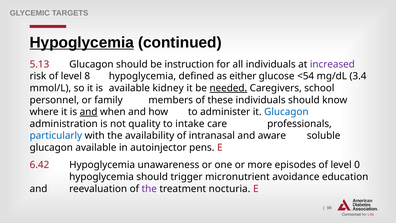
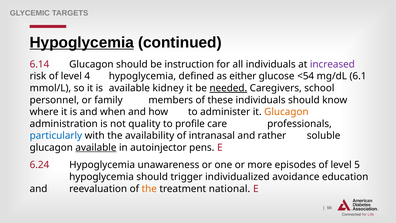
5.13: 5.13 -> 6.14
8: 8 -> 4
3.4: 3.4 -> 6.1
and at (89, 112) underline: present -> none
Glucagon at (286, 112) colour: blue -> orange
intake: intake -> profile
aware: aware -> rather
available at (96, 147) underline: none -> present
6.42: 6.42 -> 6.24
0: 0 -> 5
micronutrient: micronutrient -> individualized
the at (149, 189) colour: purple -> orange
nocturia: nocturia -> national
